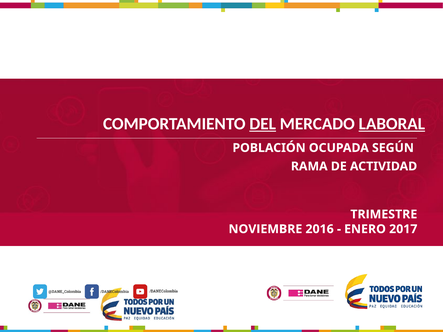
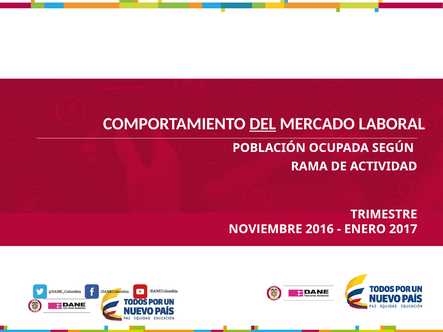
LABORAL underline: present -> none
